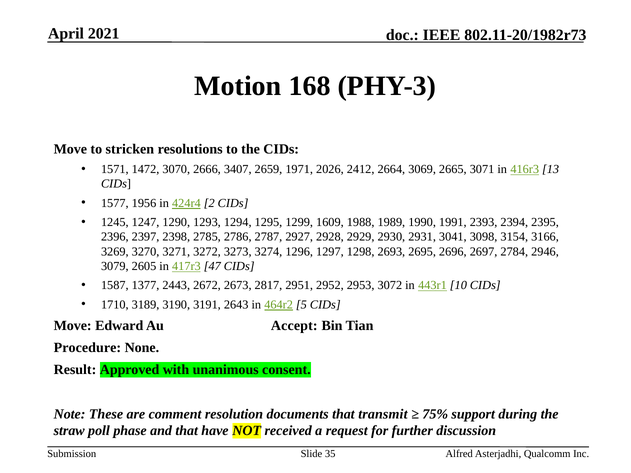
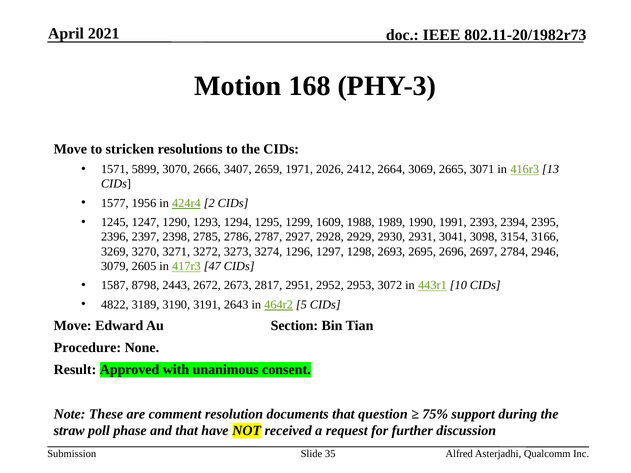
1472: 1472 -> 5899
1377: 1377 -> 8798
1710: 1710 -> 4822
Accept: Accept -> Section
transmit: transmit -> question
